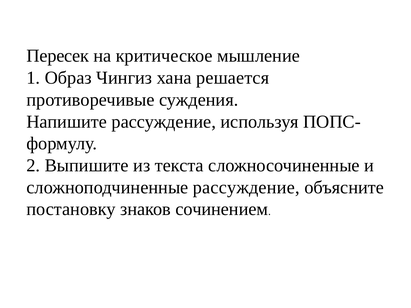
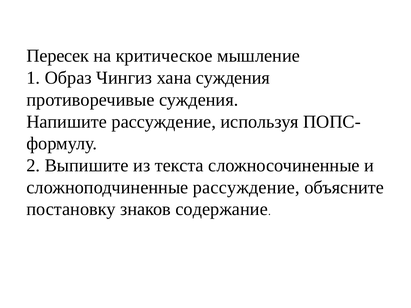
хана решается: решается -> суждения
сочинением: сочинением -> содержание
